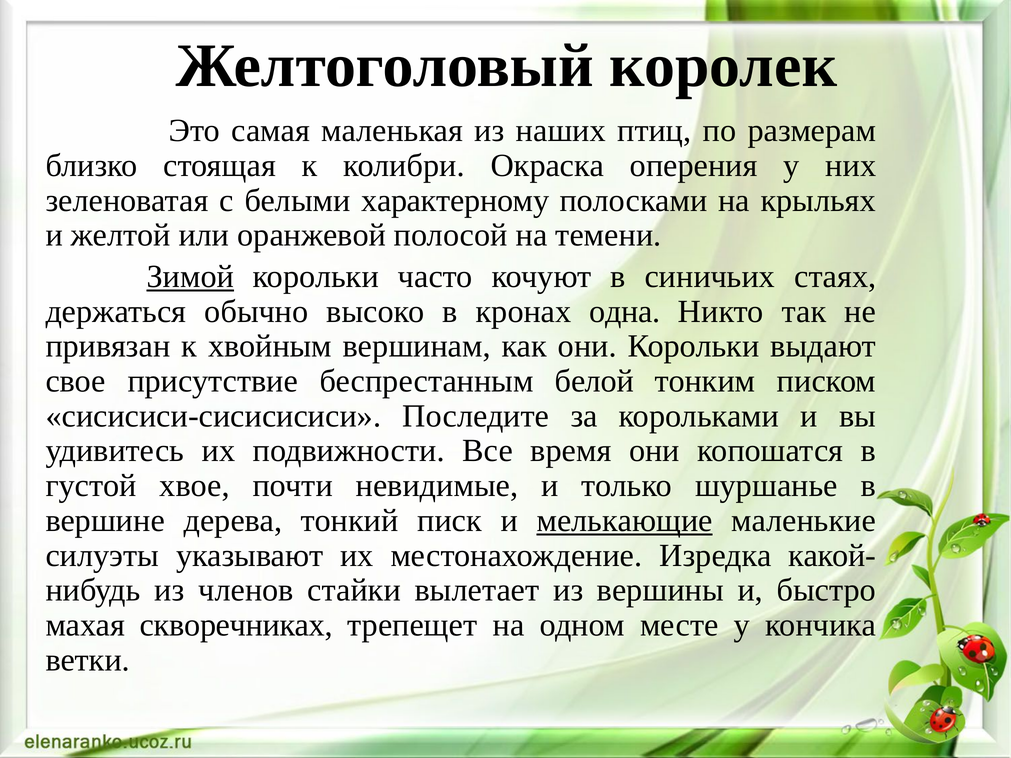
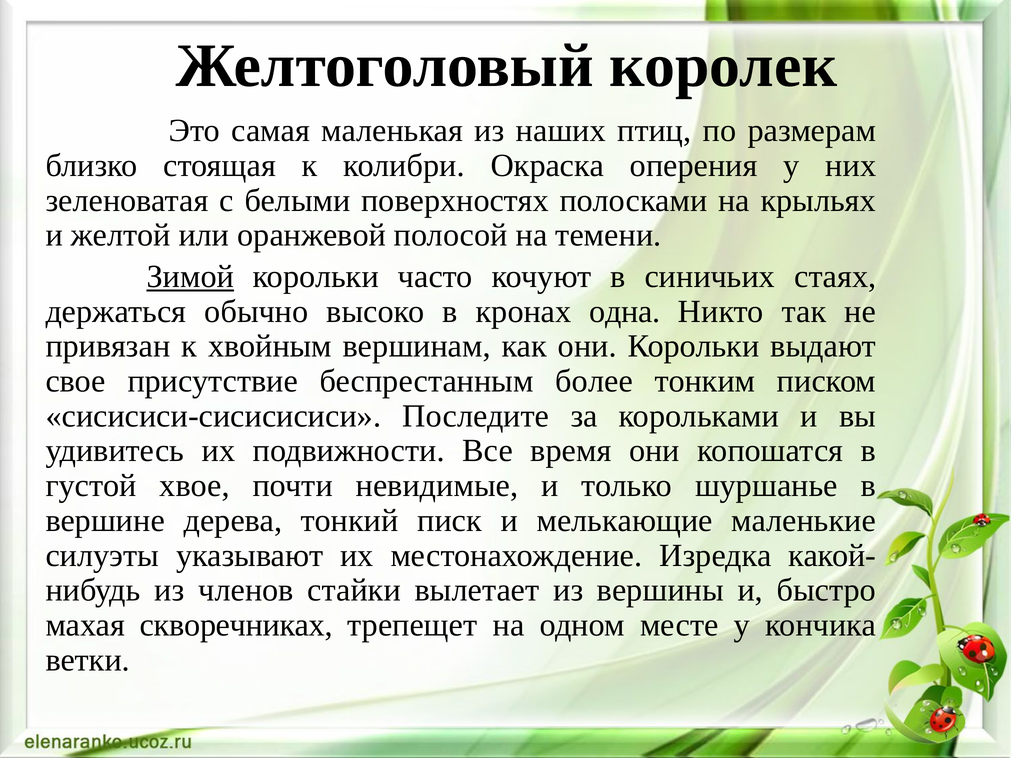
характерному: характерному -> поверхностях
белой: белой -> более
мелькающие underline: present -> none
